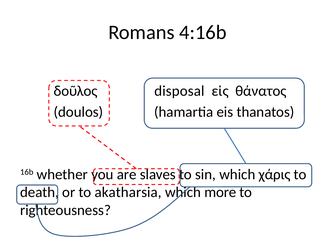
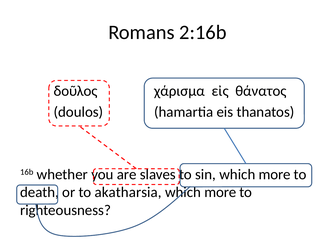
4:16b: 4:16b -> 2:16b
disposal: disposal -> χάρισμα
sin which χάρις: χάρις -> more
